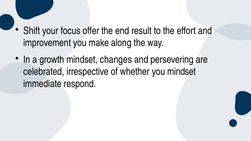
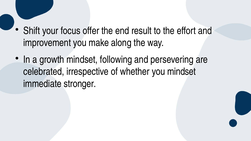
changes: changes -> following
respond: respond -> stronger
